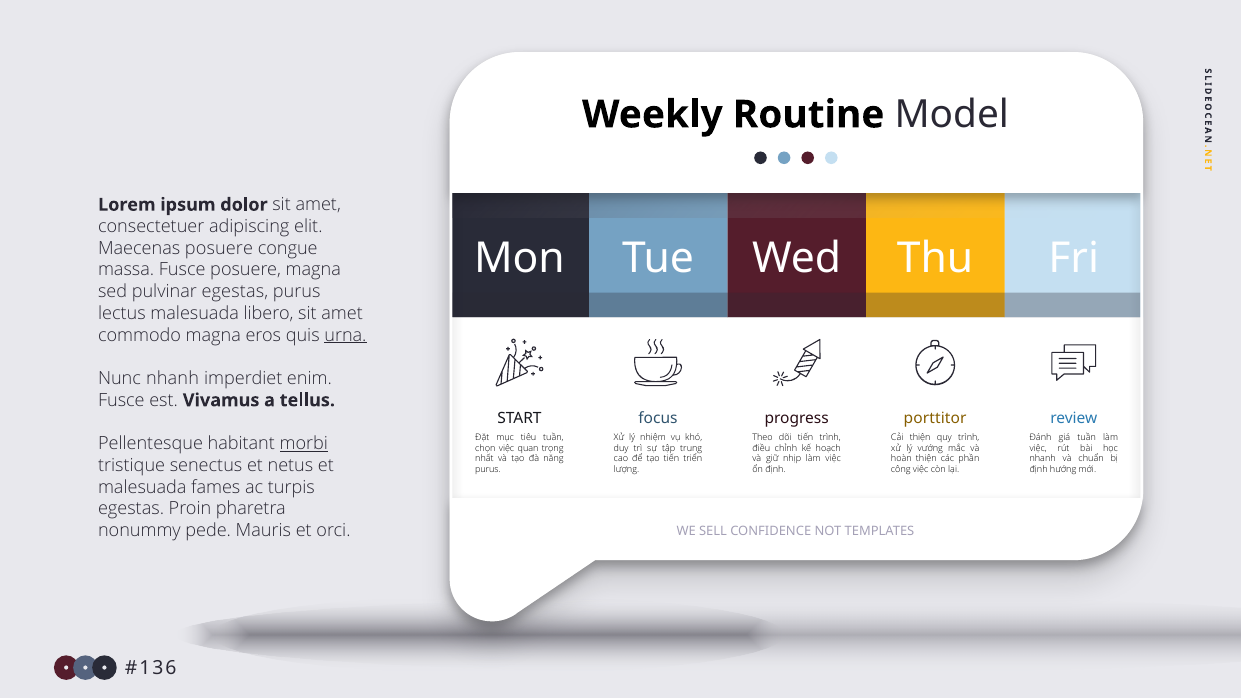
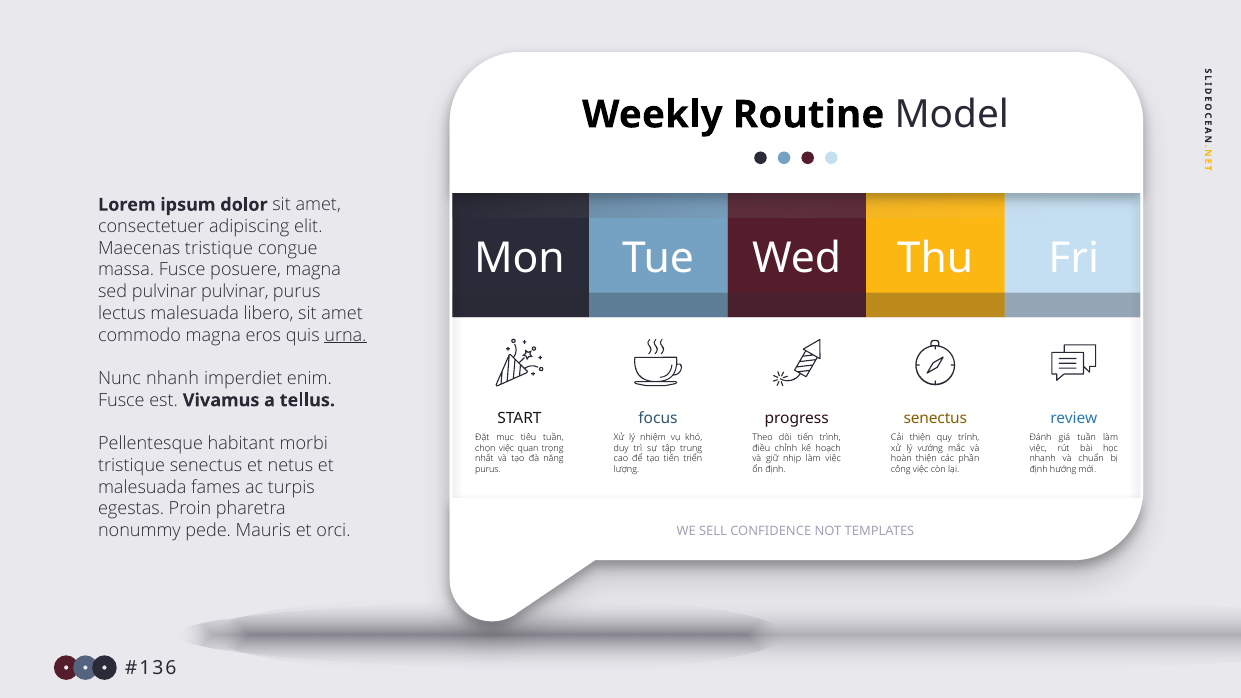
Maecenas posuere: posuere -> tristique
pulvinar egestas: egestas -> pulvinar
porttitor at (935, 418): porttitor -> senectus
morbi underline: present -> none
